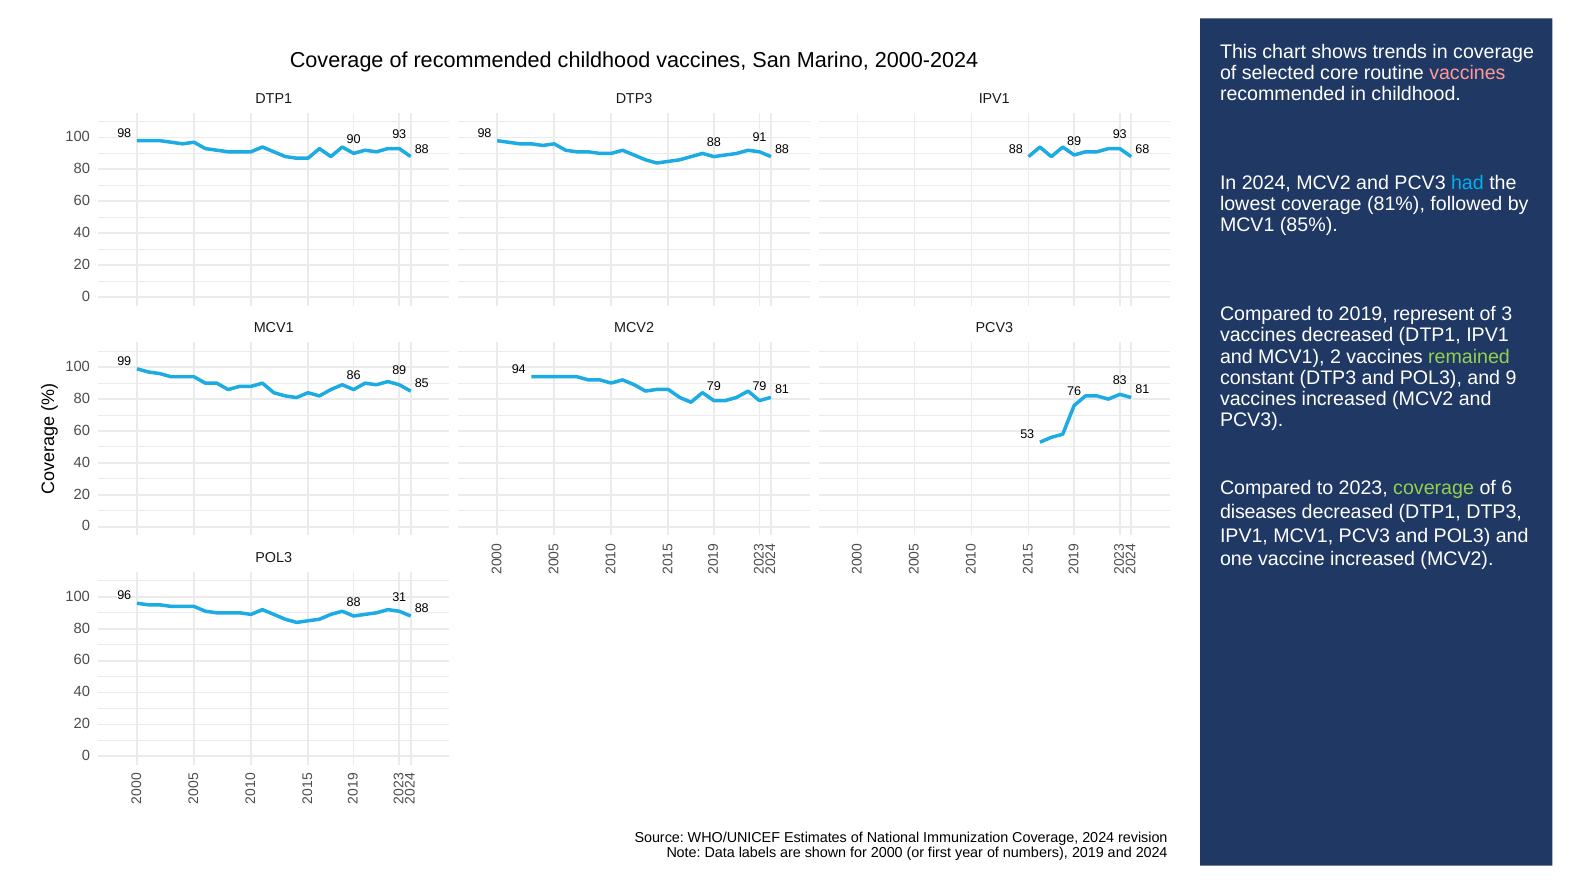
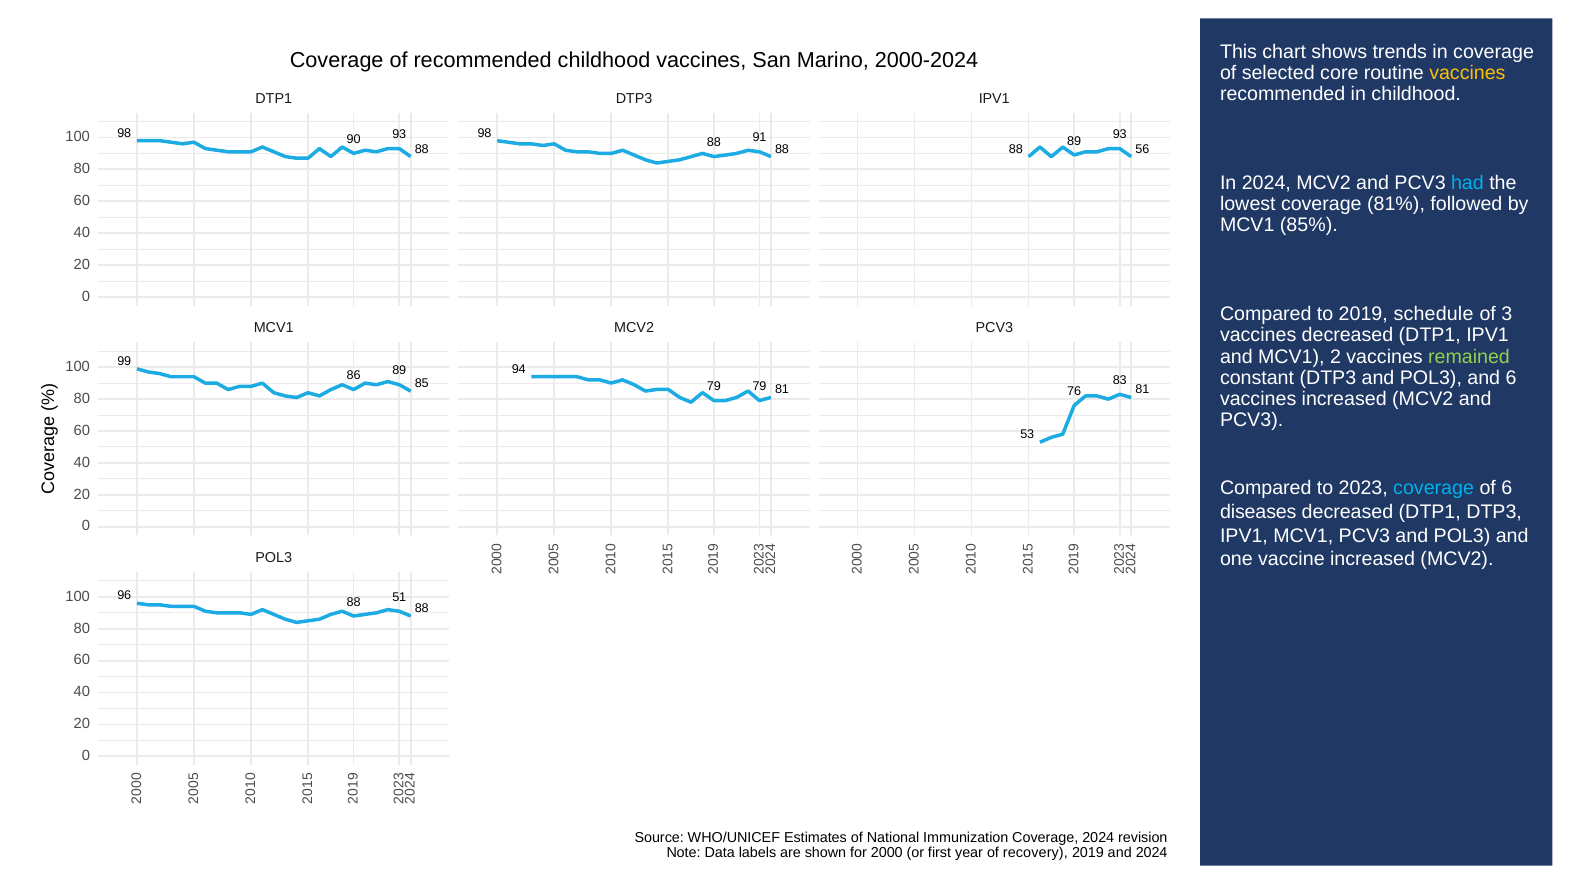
vaccines at (1467, 73) colour: pink -> yellow
68: 68 -> 56
represent: represent -> schedule
and 9: 9 -> 6
coverage at (1434, 489) colour: light green -> light blue
31: 31 -> 51
numbers: numbers -> recovery
